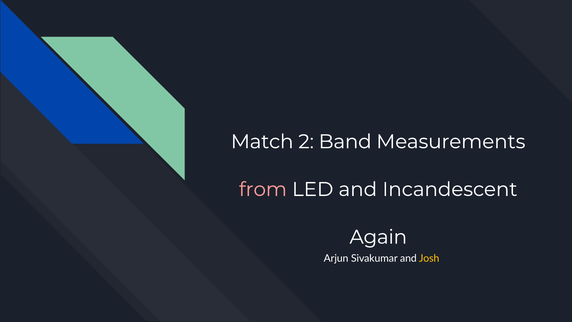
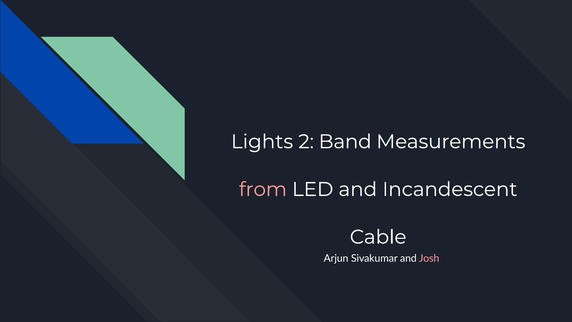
Match: Match -> Lights
Again: Again -> Cable
Josh colour: yellow -> pink
